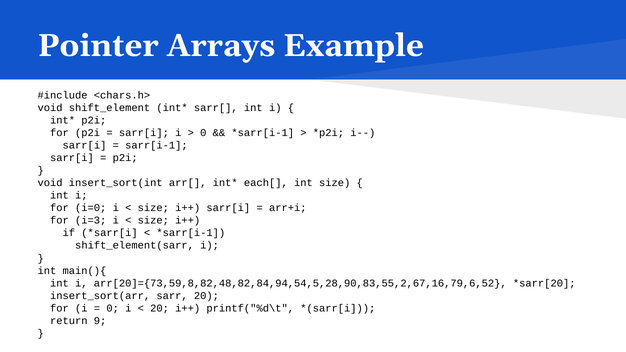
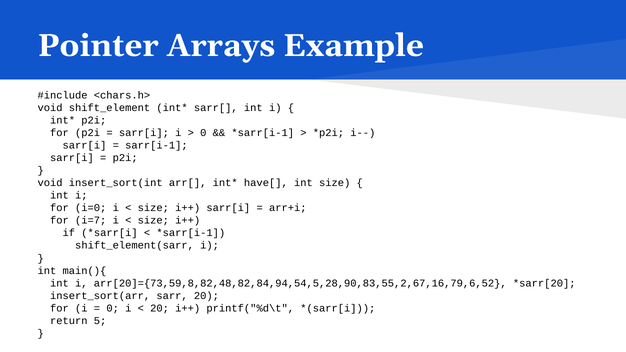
each[: each[ -> have[
i=3: i=3 -> i=7
9: 9 -> 5
